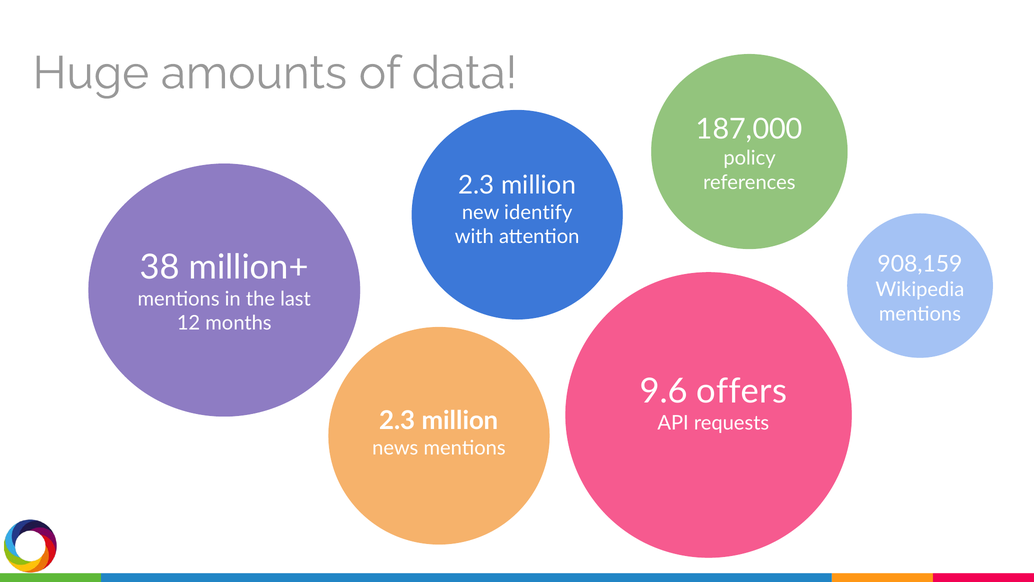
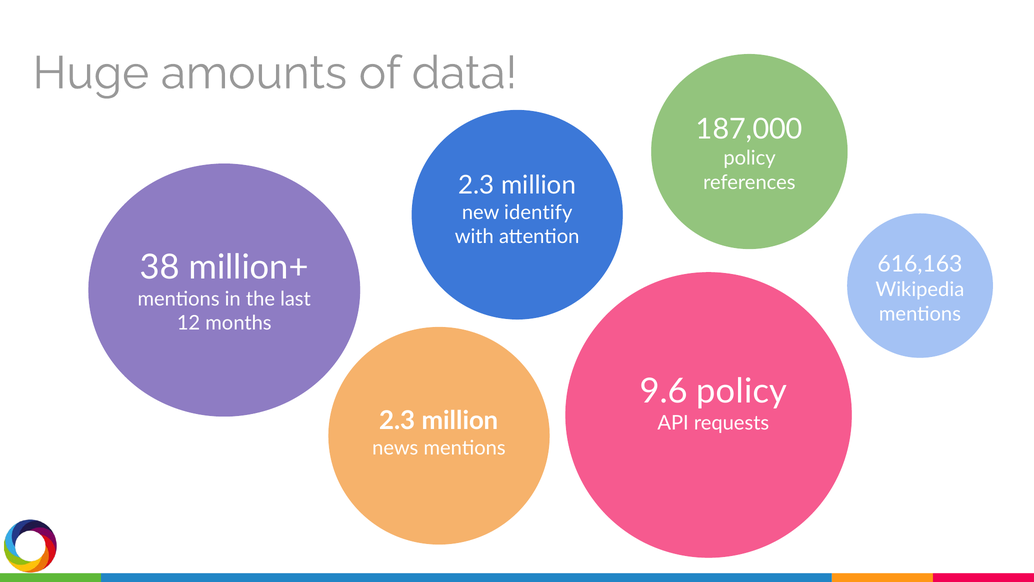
908,159: 908,159 -> 616,163
9.6 offers: offers -> policy
